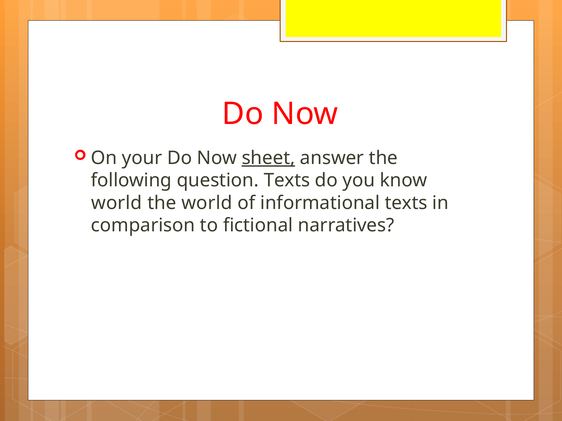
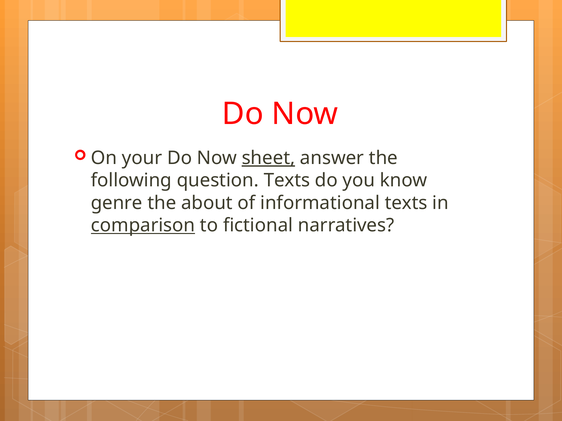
world at (117, 203): world -> genre
the world: world -> about
comparison underline: none -> present
